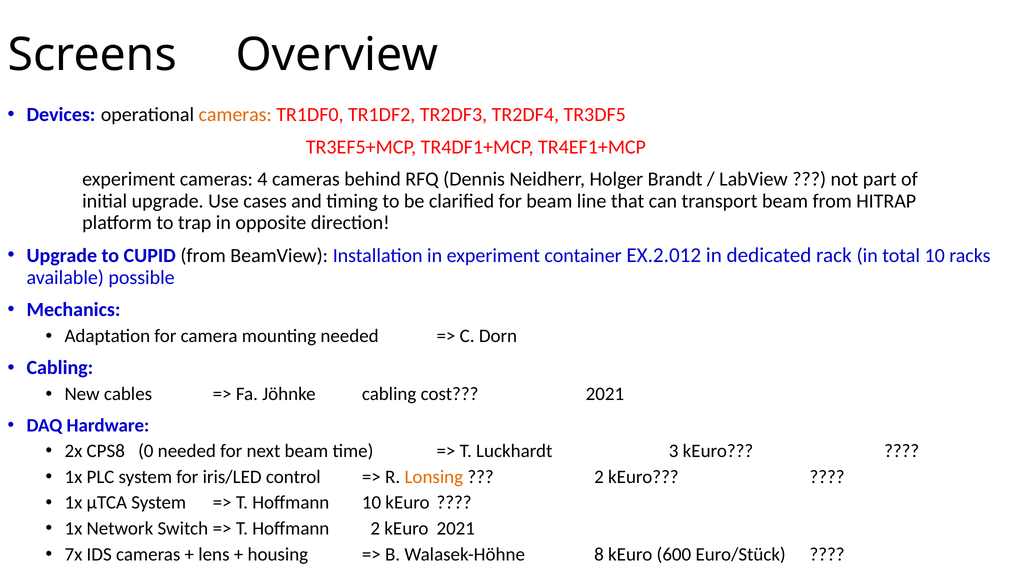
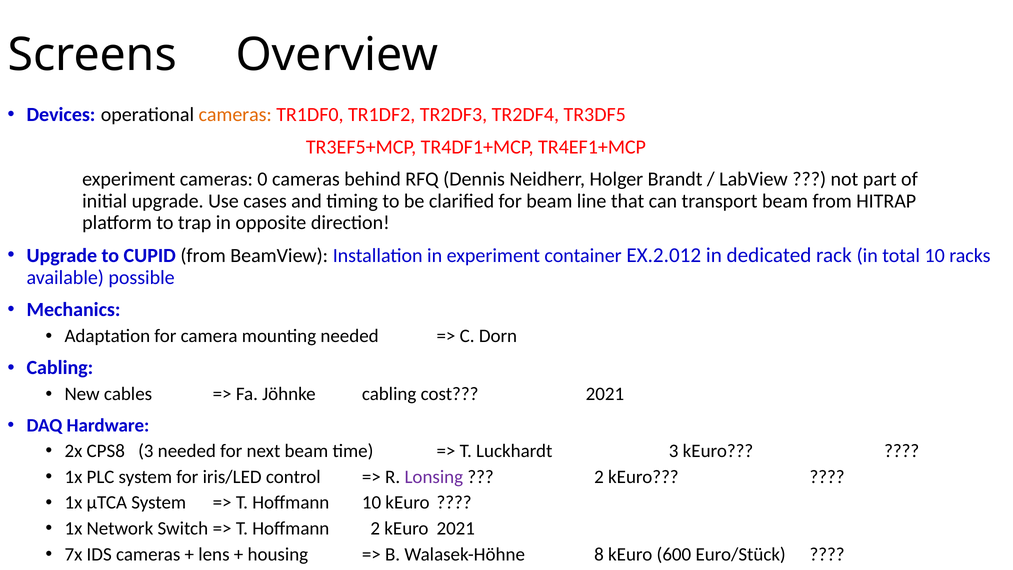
4: 4 -> 0
CPS8 0: 0 -> 3
Lonsing colour: orange -> purple
